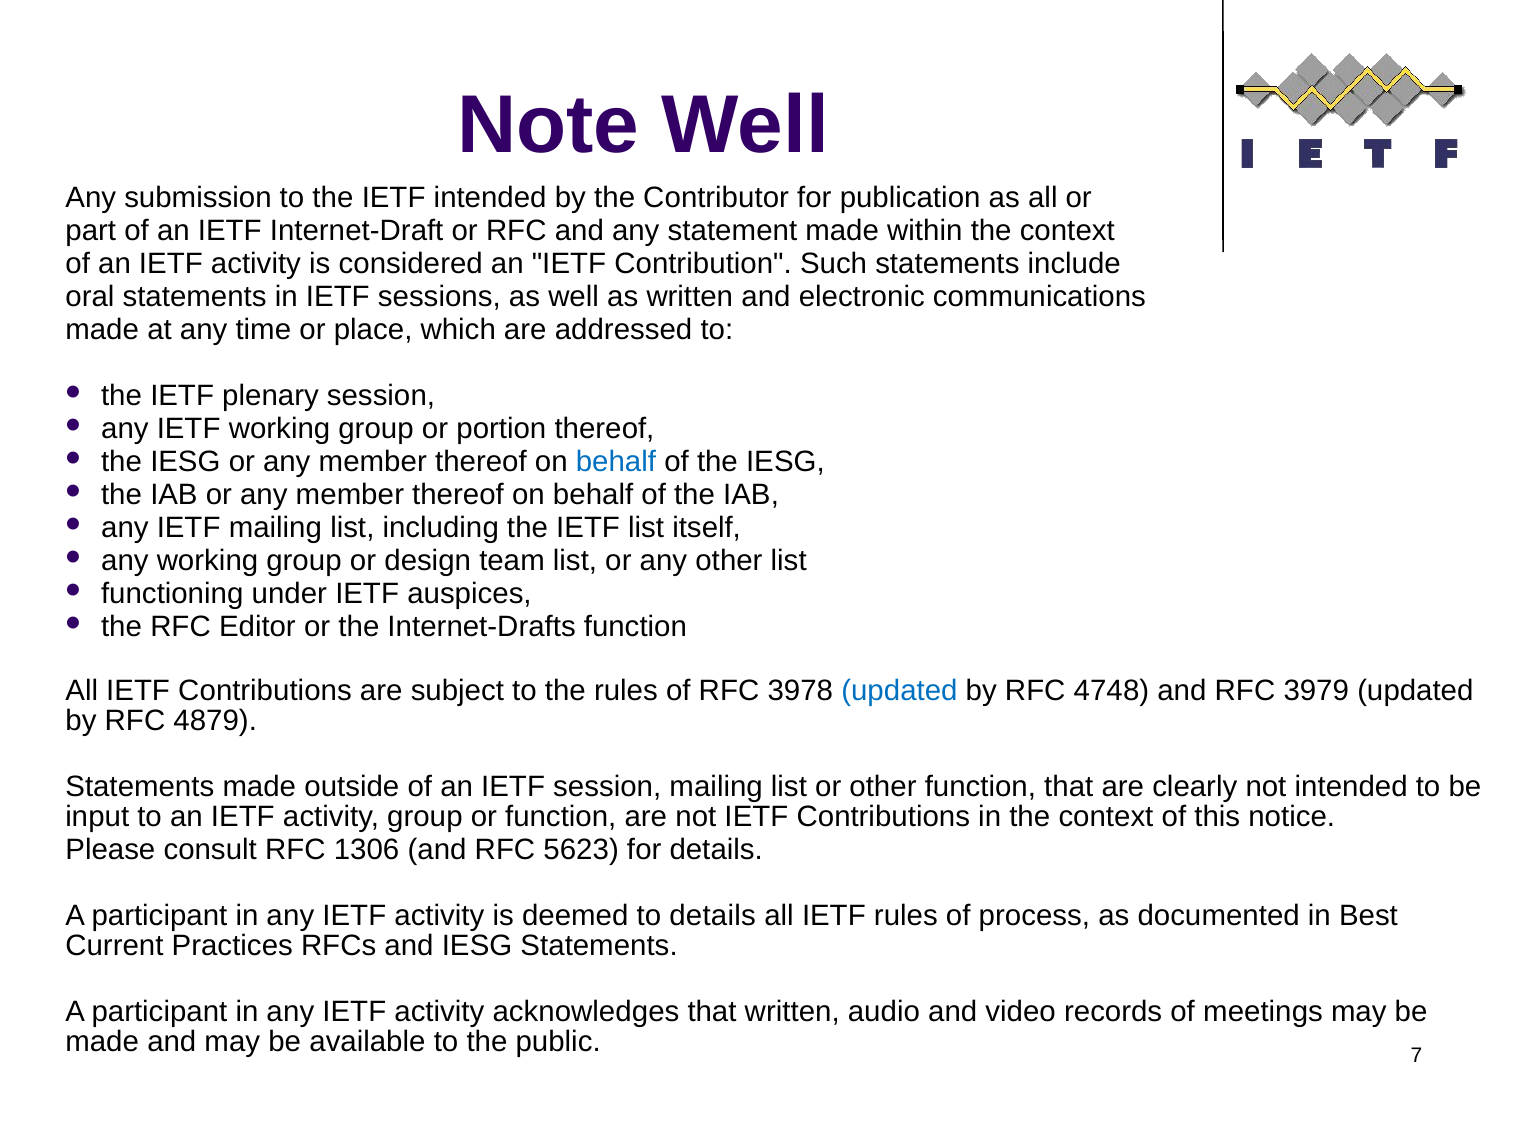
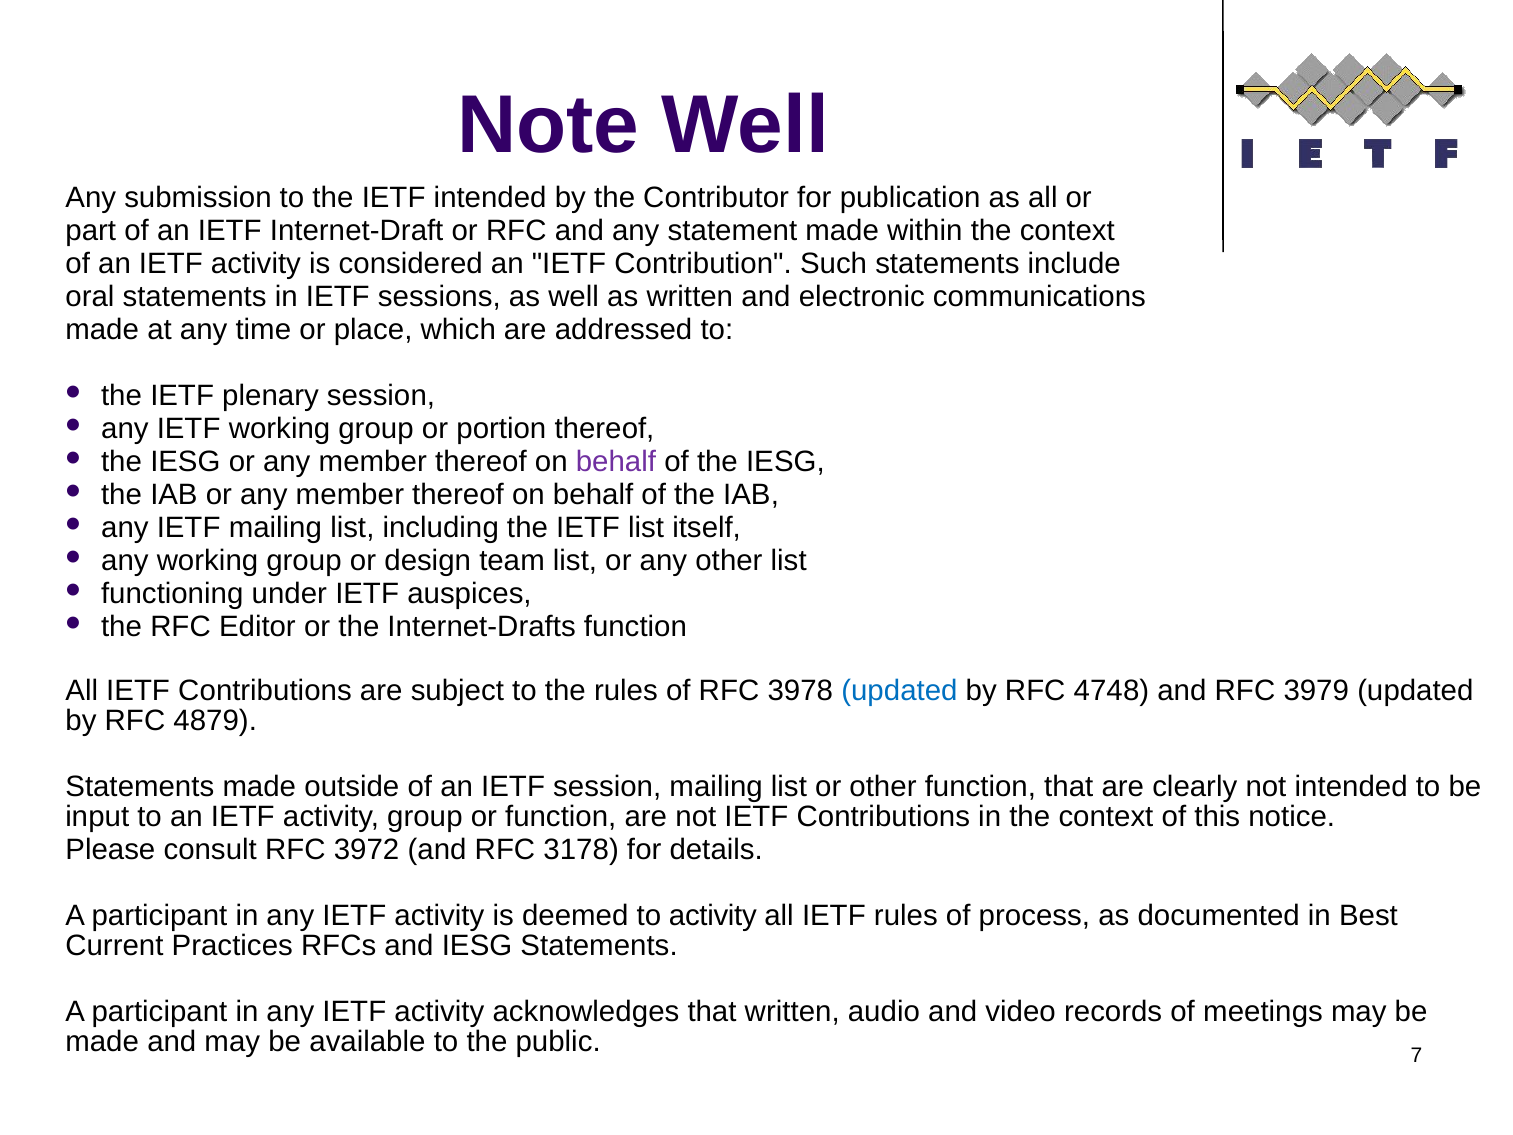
behalf at (616, 462) colour: blue -> purple
1306: 1306 -> 3972
5623: 5623 -> 3178
to details: details -> activity
